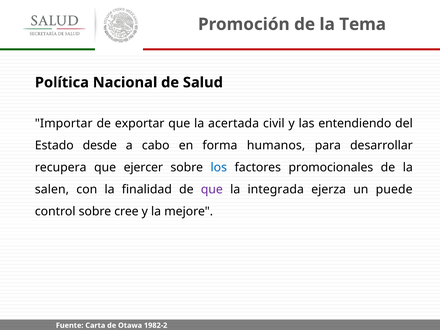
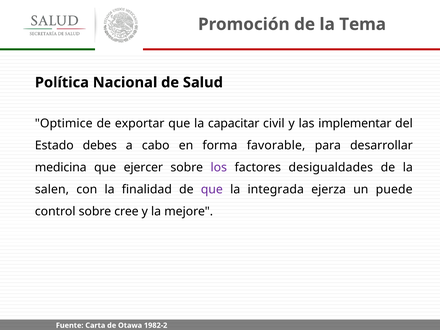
Importar: Importar -> Optimice
acertada: acertada -> capacitar
entendiendo: entendiendo -> implementar
desde: desde -> debes
humanos: humanos -> favorable
recupera: recupera -> medicina
los colour: blue -> purple
promocionales: promocionales -> desigualdades
